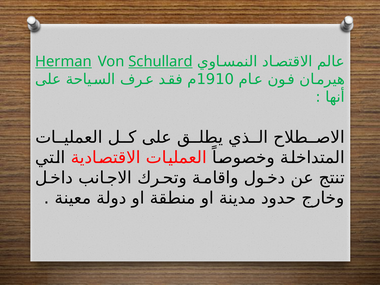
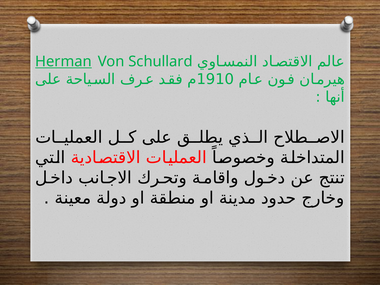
Schullard underline: present -> none
